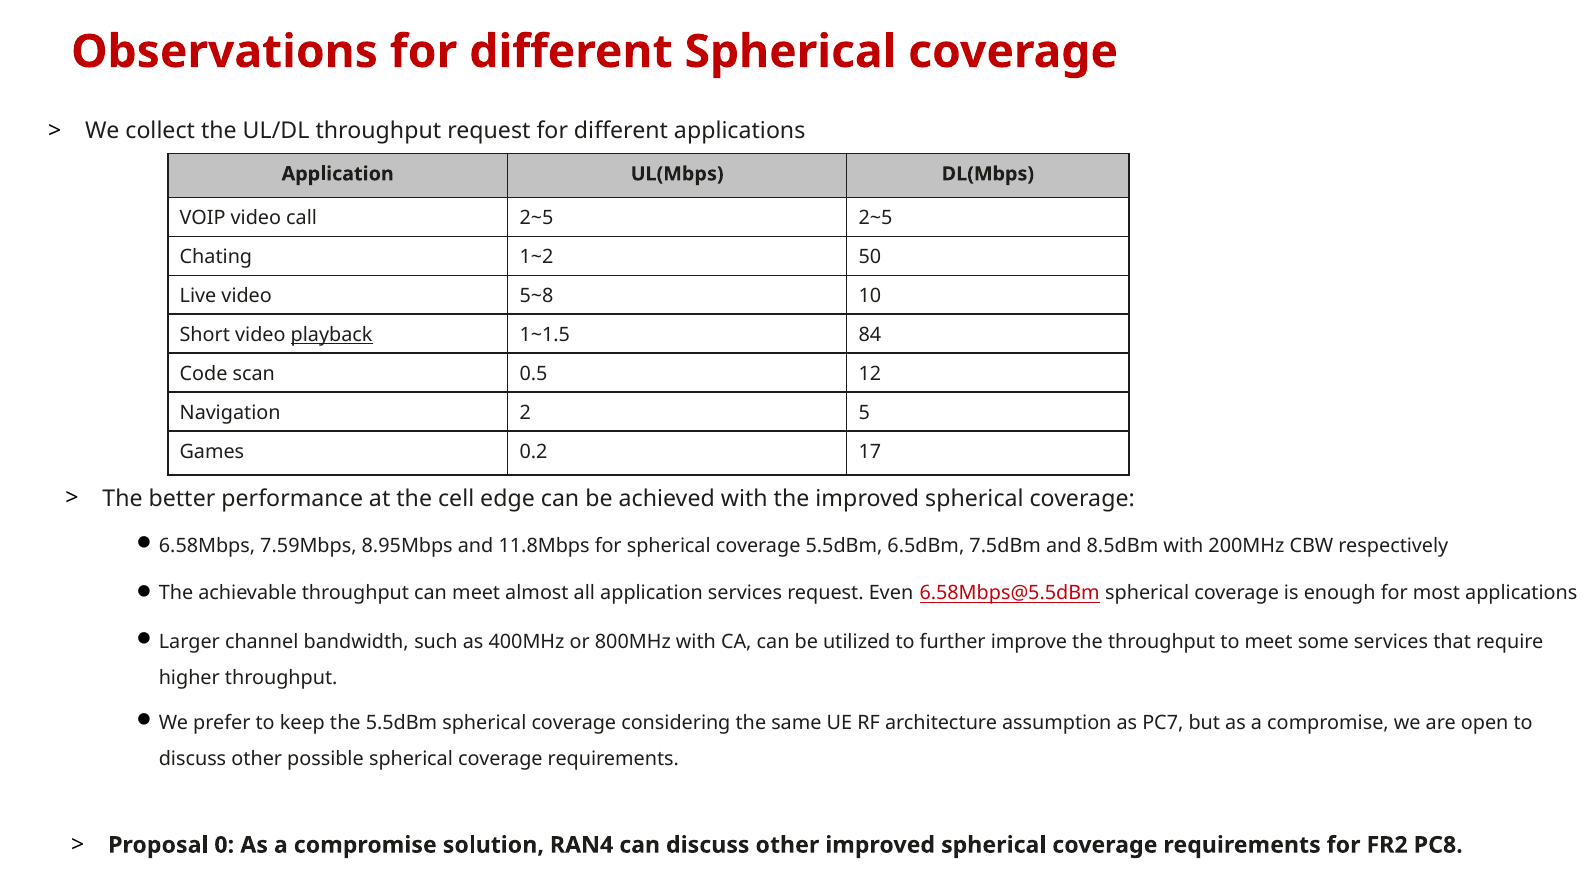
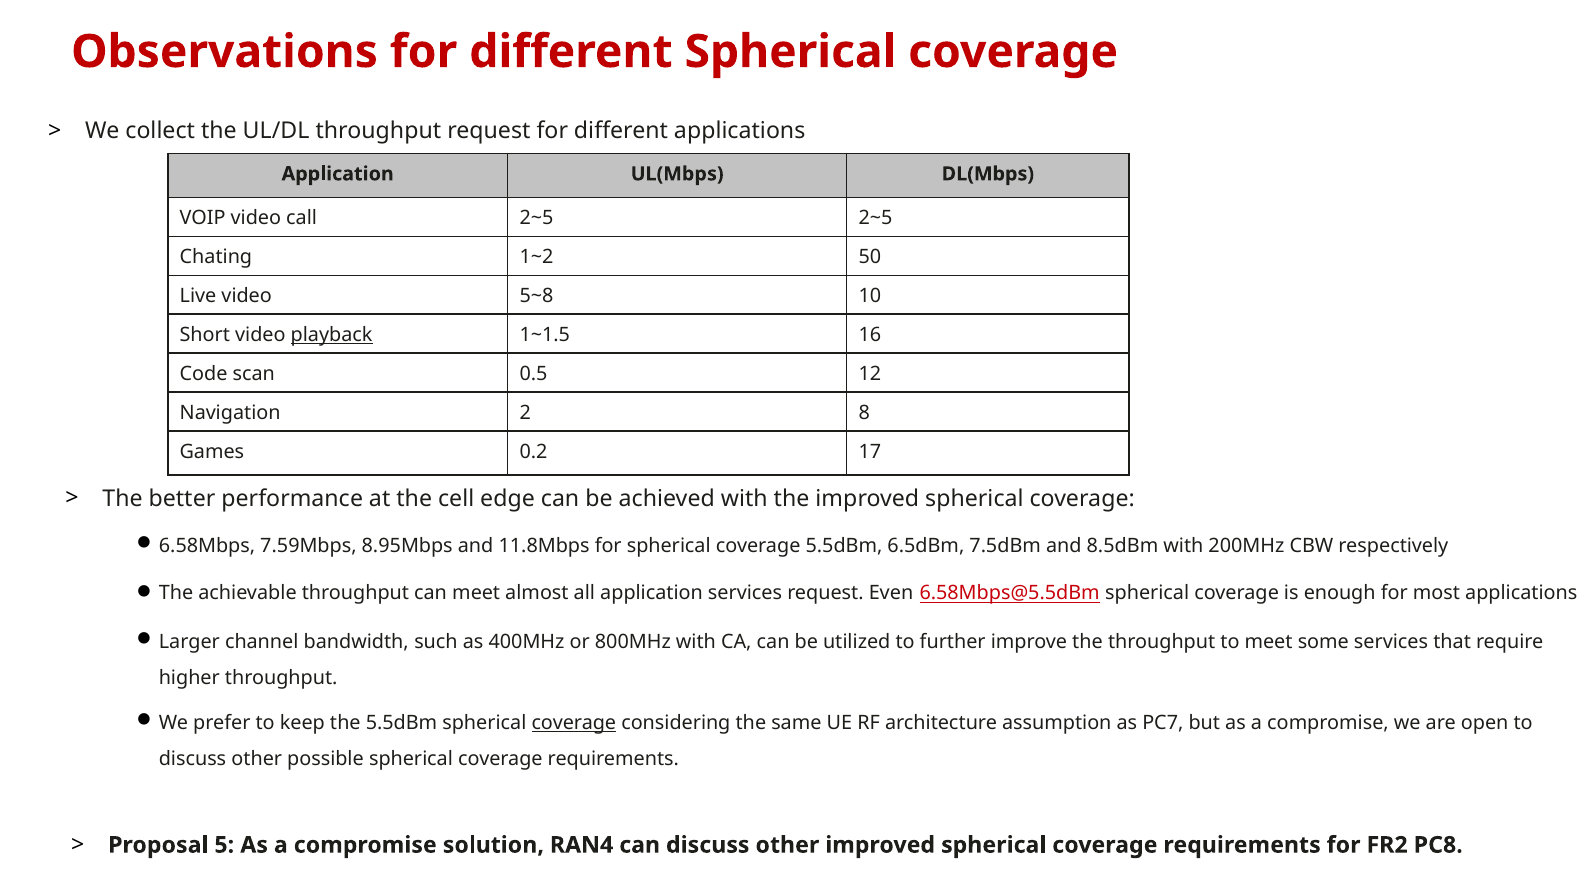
84: 84 -> 16
5: 5 -> 8
coverage at (574, 723) underline: none -> present
0: 0 -> 5
